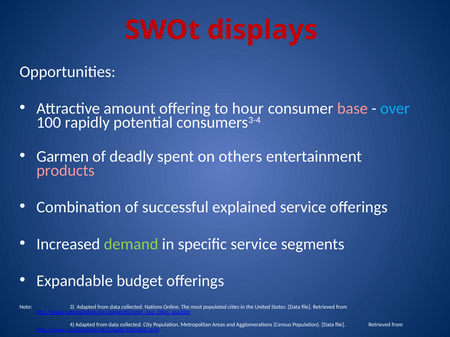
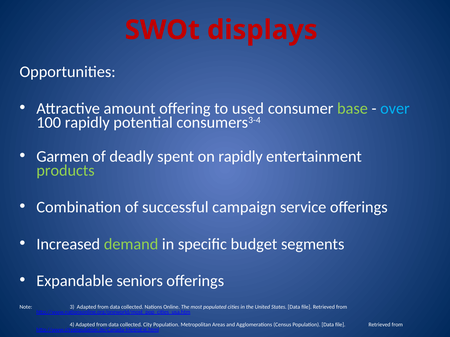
hour: hour -> used
base colour: pink -> light green
on others: others -> rapidly
products colour: pink -> light green
explained: explained -> campaign
specific service: service -> budget
budget: budget -> seniors
